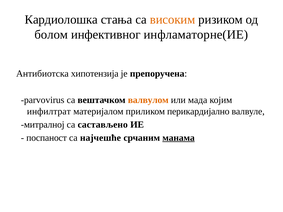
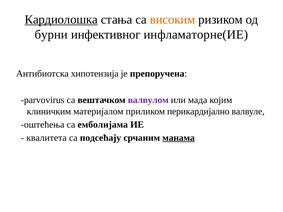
Кардиолошка underline: none -> present
болом: болом -> бурни
валвулом colour: orange -> purple
инфилтрат: инфилтрат -> клиничким
митралној: митралној -> оштећења
састављено: састављено -> емболијама
поспаност: поспаност -> квалитета
најчешће: најчешће -> подсећају
